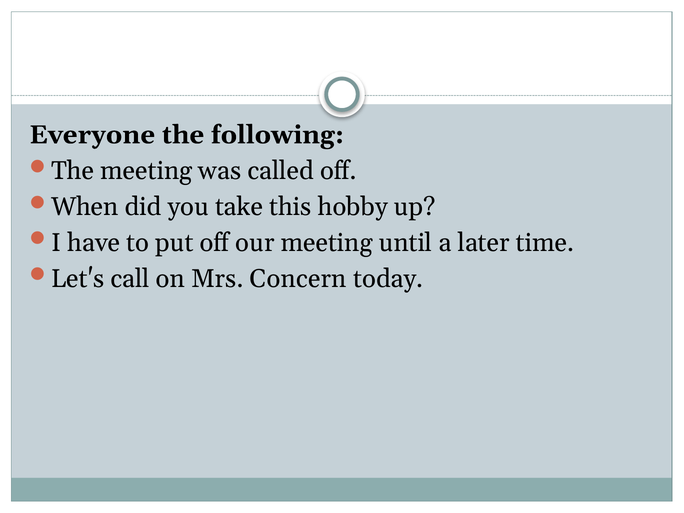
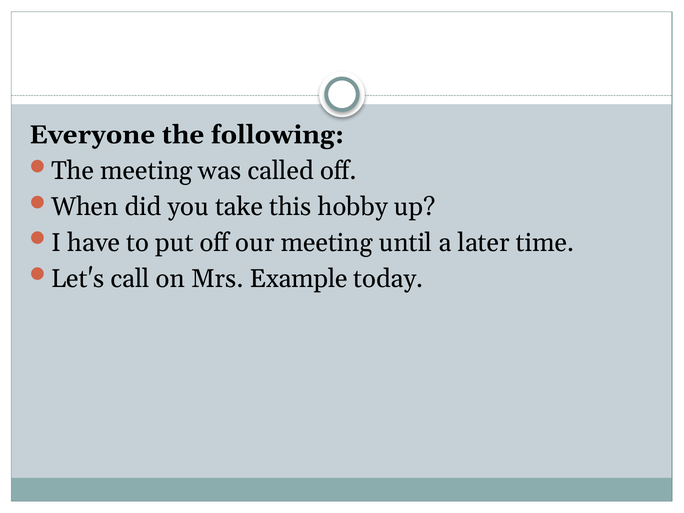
Concern: Concern -> Example
